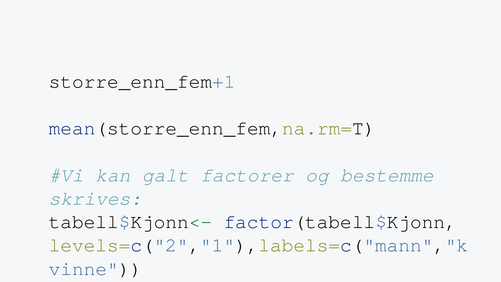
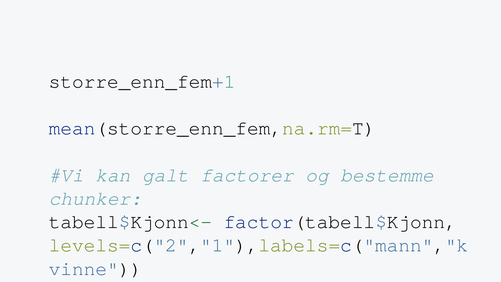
skrives: skrives -> chunker
